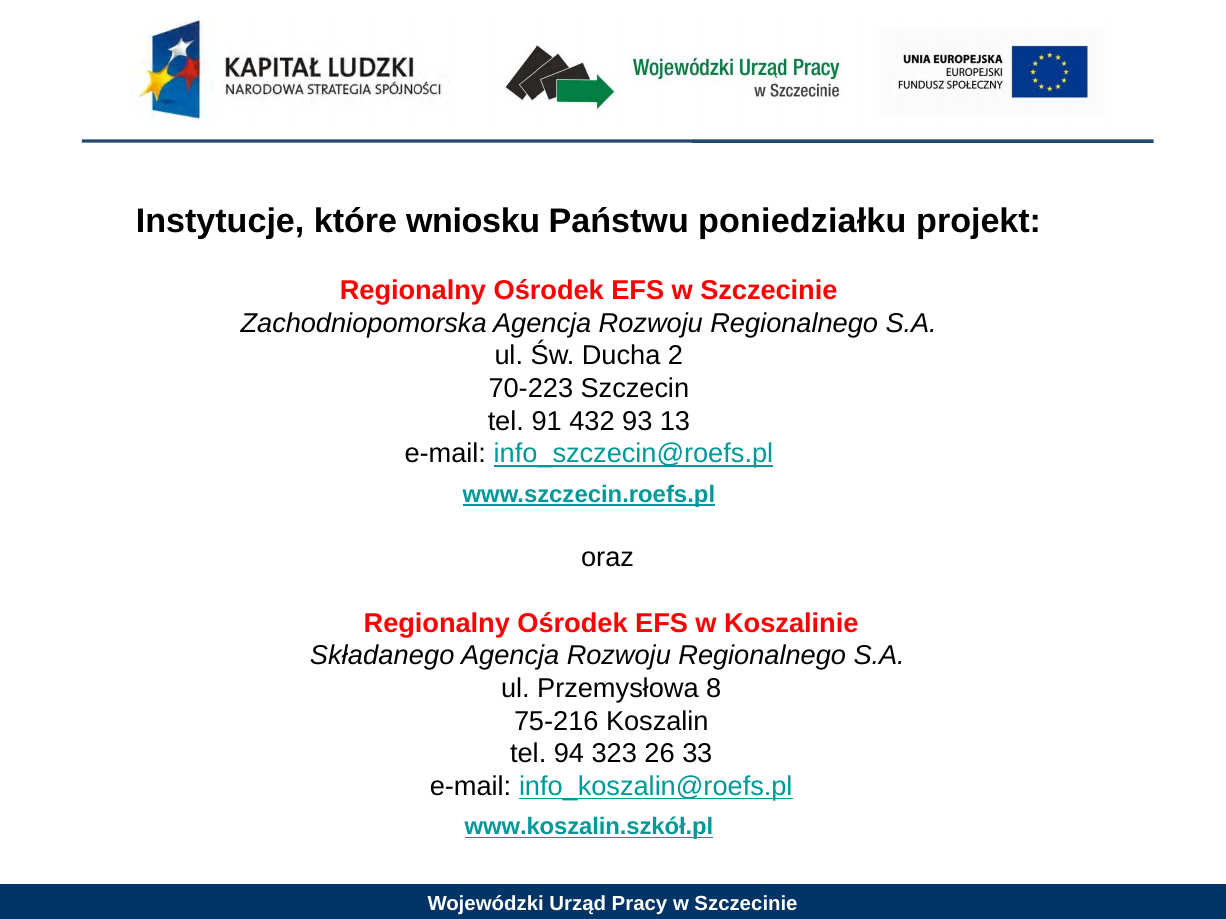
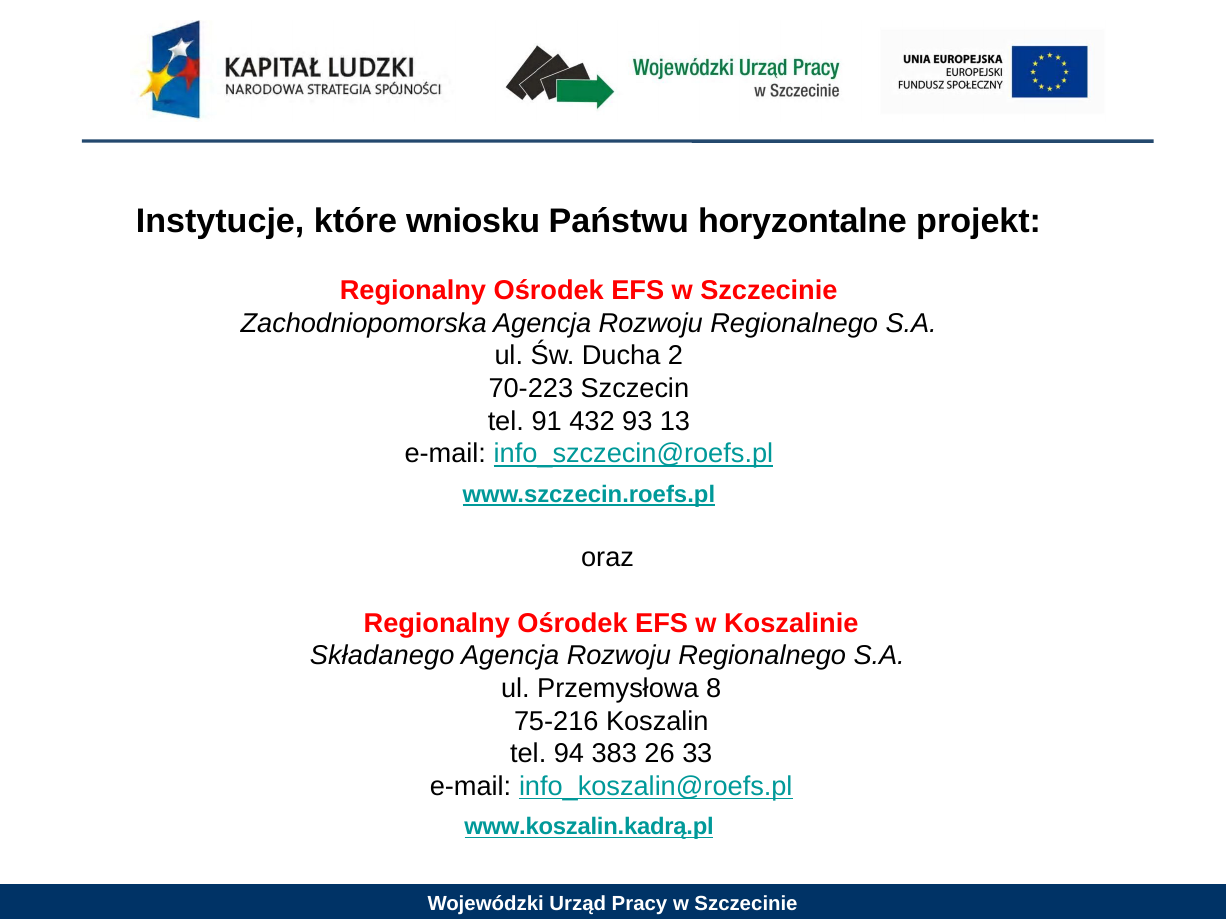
poniedziałku: poniedziałku -> horyzontalne
323: 323 -> 383
www.koszalin.szkół.pl: www.koszalin.szkół.pl -> www.koszalin.kadrą.pl
